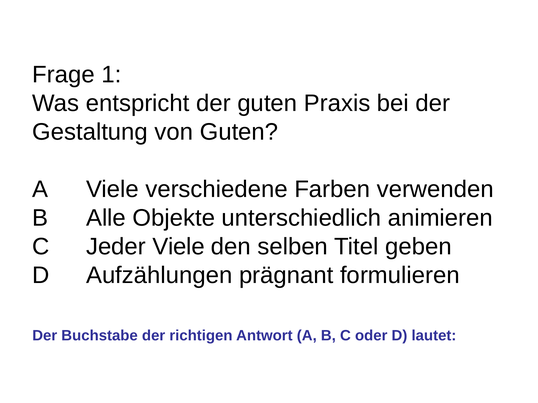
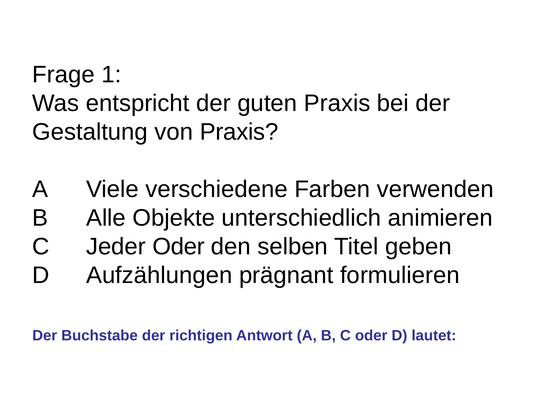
von Guten: Guten -> Praxis
Jeder Viele: Viele -> Oder
